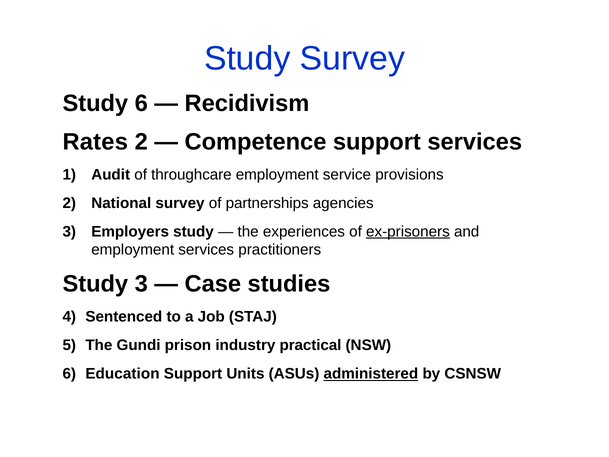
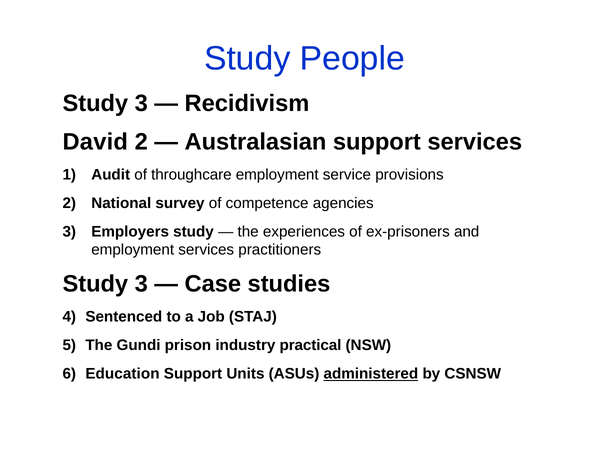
Study Survey: Survey -> People
6 at (141, 103): 6 -> 3
Rates: Rates -> David
Competence: Competence -> Australasian
partnerships: partnerships -> competence
ex-prisoners underline: present -> none
